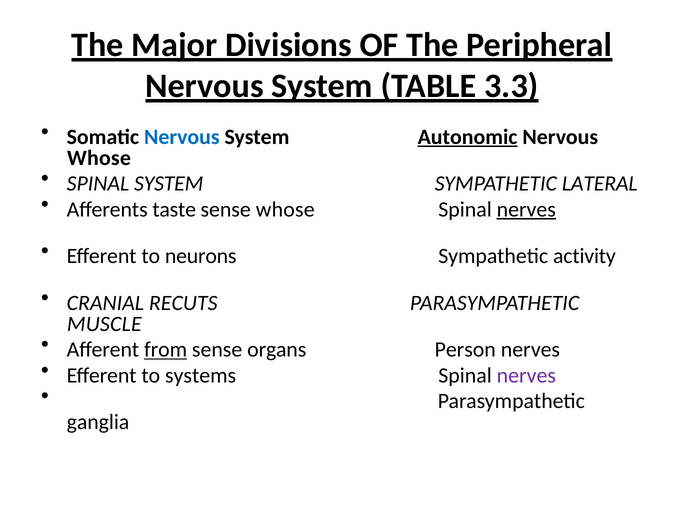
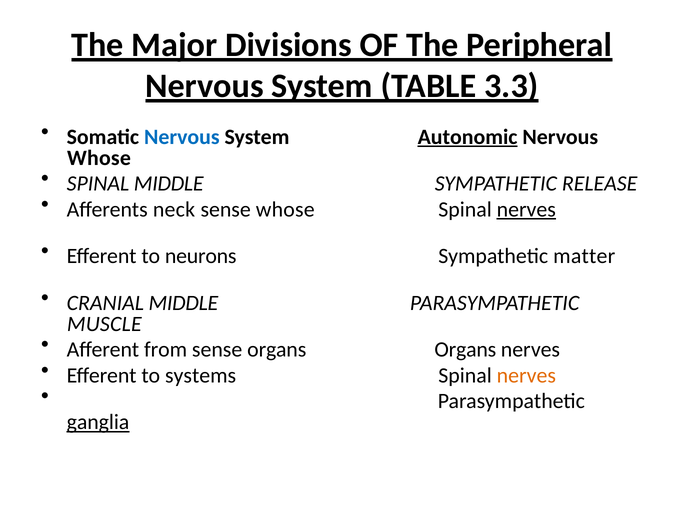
SPINAL SYSTEM: SYSTEM -> MIDDLE
LATERAL: LATERAL -> RELEASE
taste: taste -> neck
activity: activity -> matter
CRANIAL RECUTS: RECUTS -> MIDDLE
from underline: present -> none
organs Person: Person -> Organs
nerves at (526, 375) colour: purple -> orange
ganglia underline: none -> present
